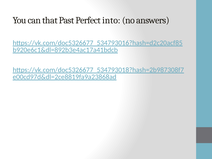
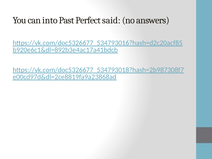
that: that -> into
into: into -> said
